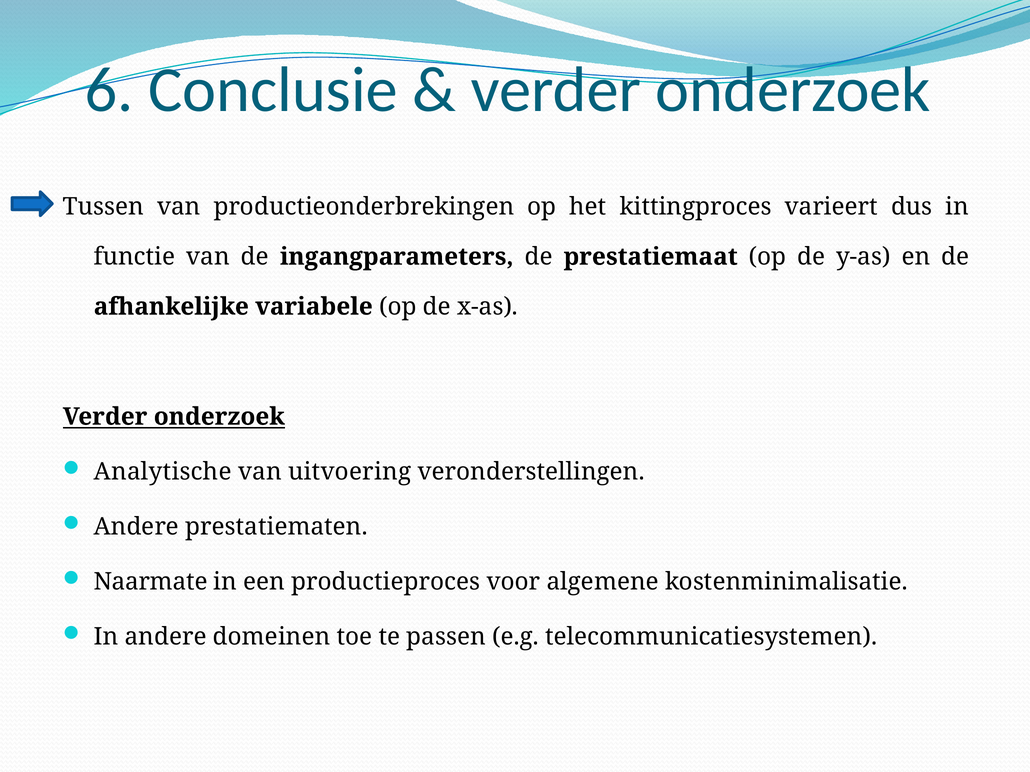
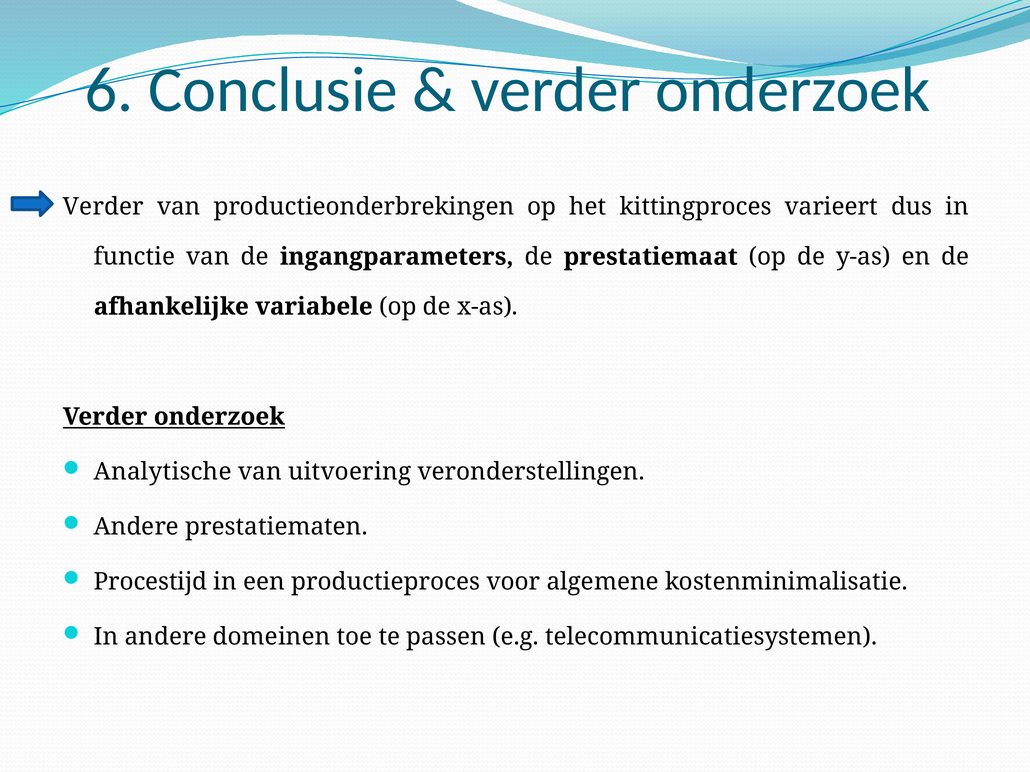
Tussen at (103, 207): Tussen -> Verder
Naarmate: Naarmate -> Procestijd
